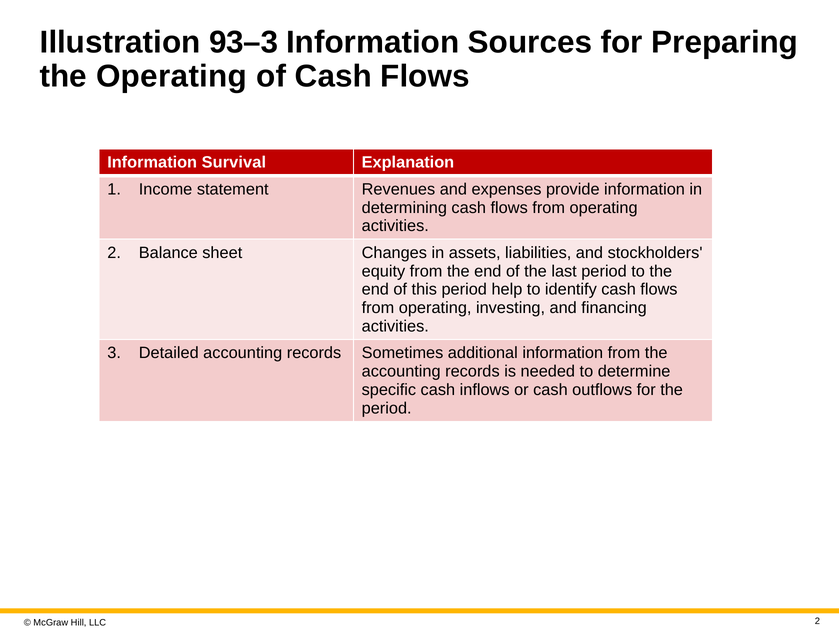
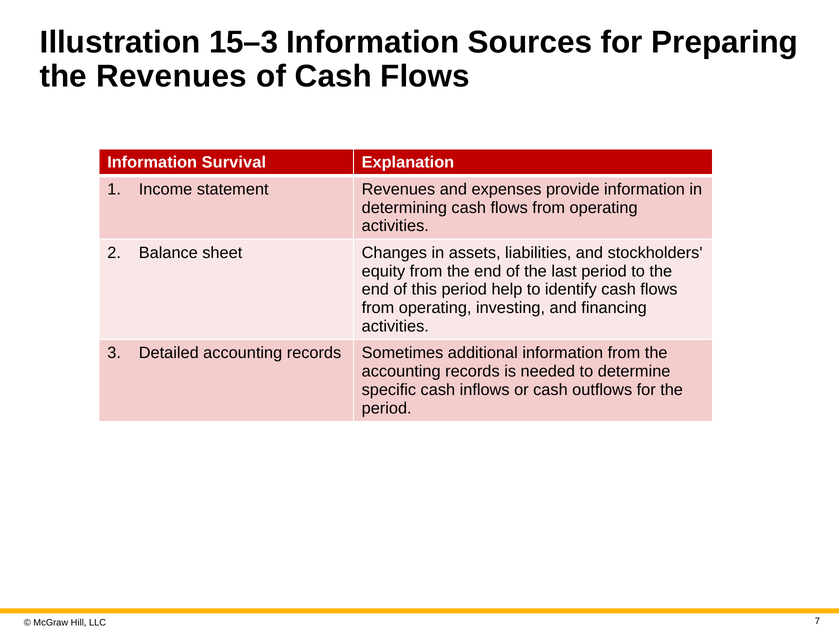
93–3: 93–3 -> 15–3
the Operating: Operating -> Revenues
2 at (817, 620): 2 -> 7
